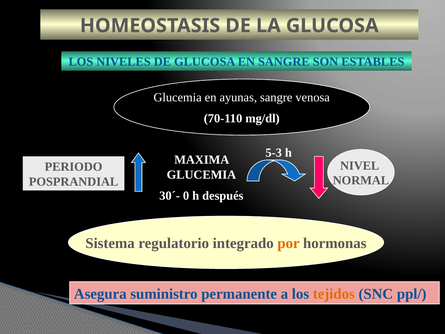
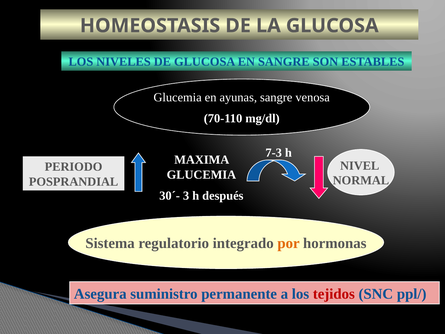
5-3: 5-3 -> 7-3
0: 0 -> 3
tejidos colour: orange -> red
